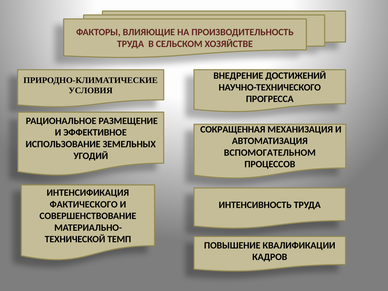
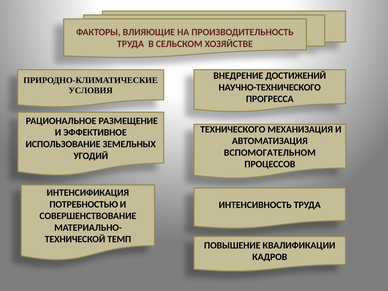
СОКРАЩЕННАЯ: СОКРАЩЕННАЯ -> ТЕХНИЧЕСКОГО
ФАКТИЧЕСКОГО: ФАКТИЧЕСКОГО -> ПОТРЕБНОСТЬЮ
